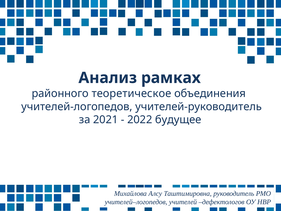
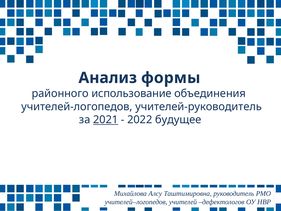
рамках: рамках -> формы
теоретическое: теоретическое -> использование
2021 underline: none -> present
